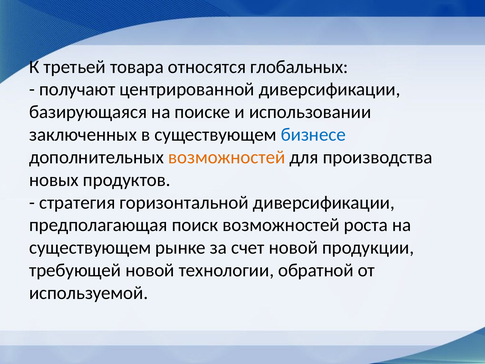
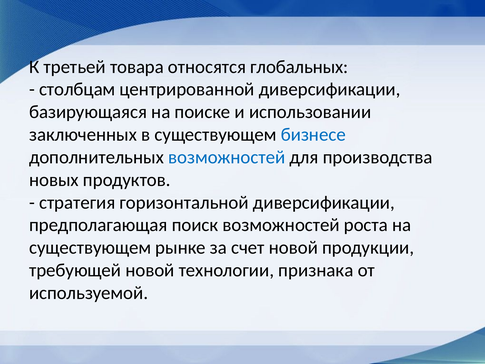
получают: получают -> столбцам
возможностей at (227, 157) colour: orange -> blue
обратной: обратной -> признака
